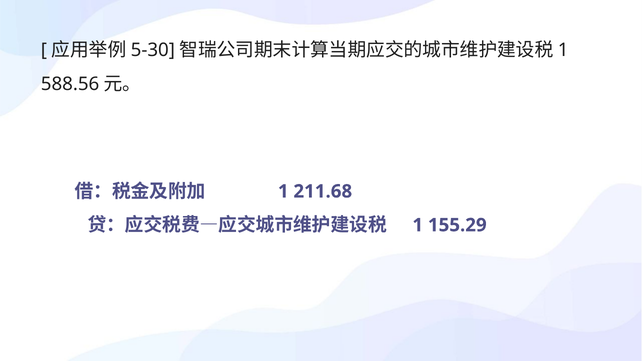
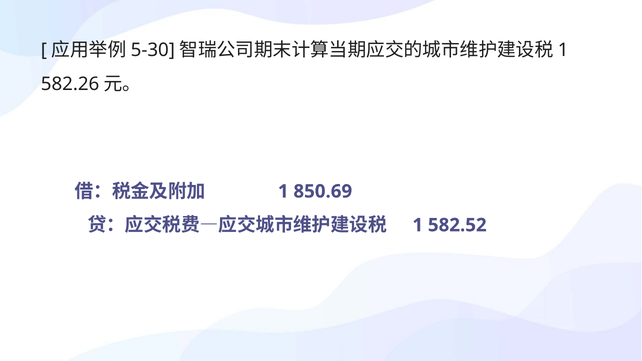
588.56: 588.56 -> 582.26
211.68: 211.68 -> 850.69
155.29: 155.29 -> 582.52
